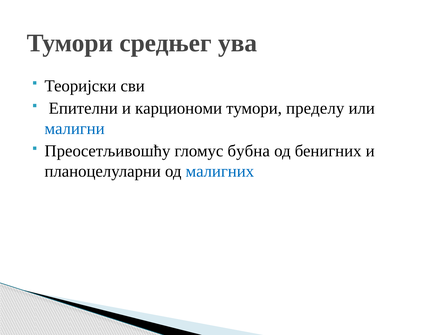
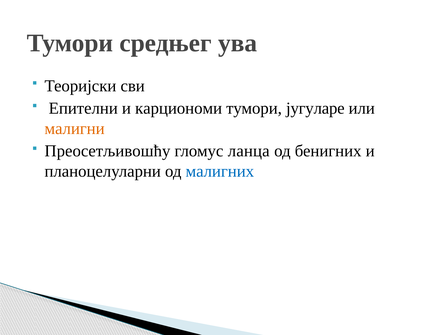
пределу: пределу -> југулaре
малигни colour: blue -> orange
бубна: бубна -> ланца
